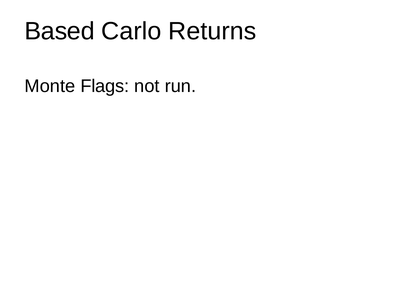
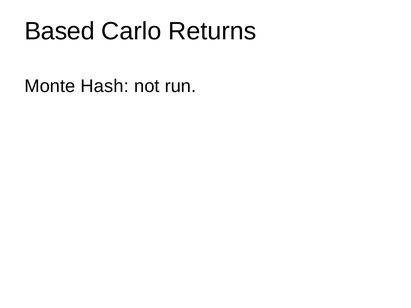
Flags: Flags -> Hash
